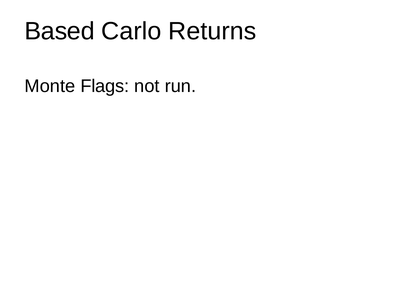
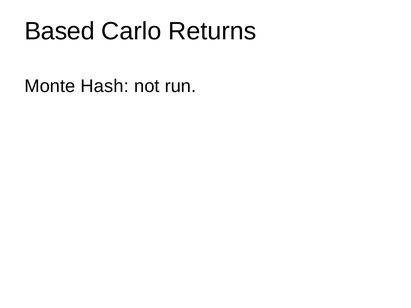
Flags: Flags -> Hash
